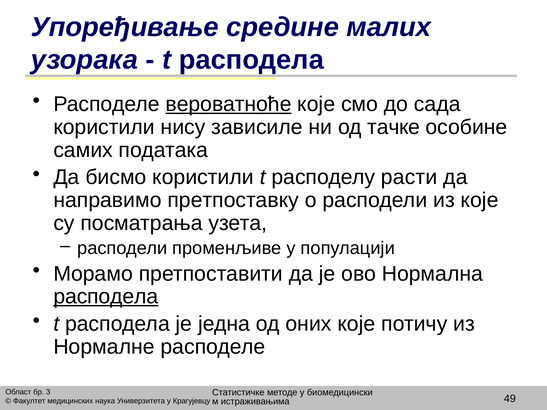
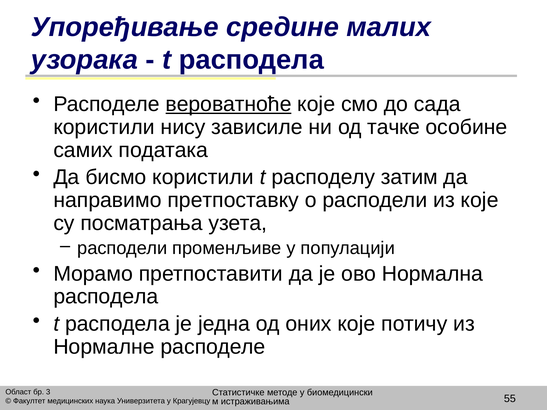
расти: расти -> затим
расподела at (106, 297) underline: present -> none
49: 49 -> 55
